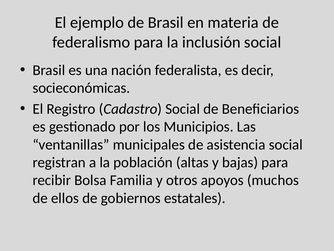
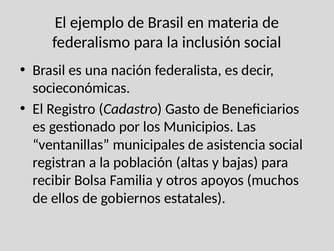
Cadastro Social: Social -> Gasto
